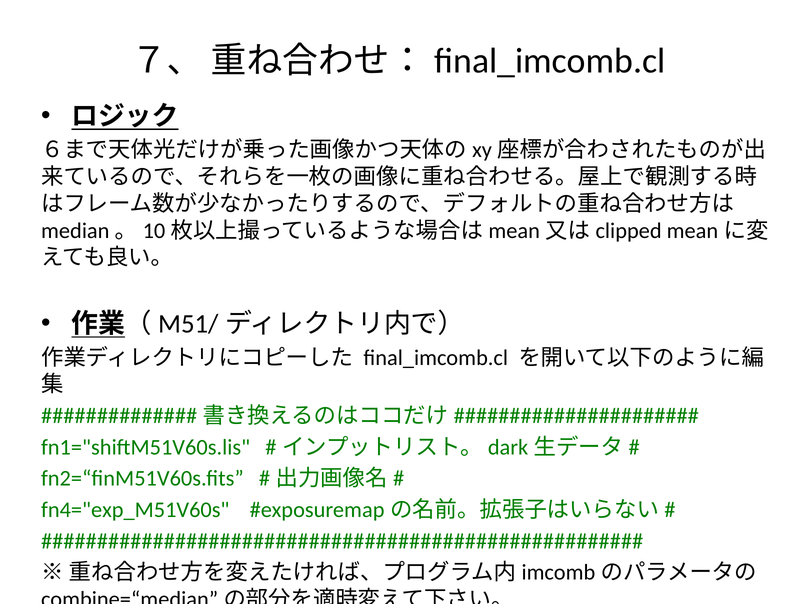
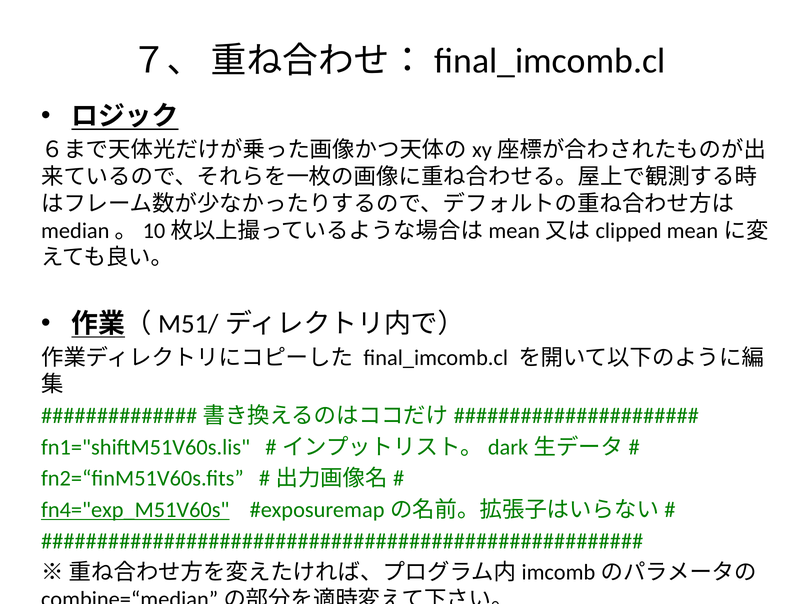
fn4="exp_M51V60s underline: none -> present
